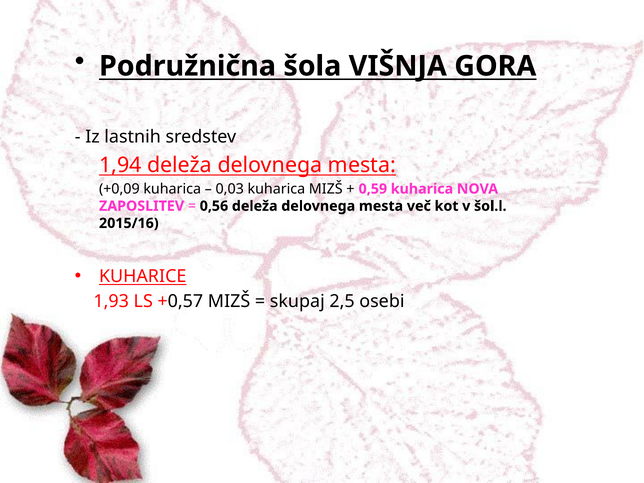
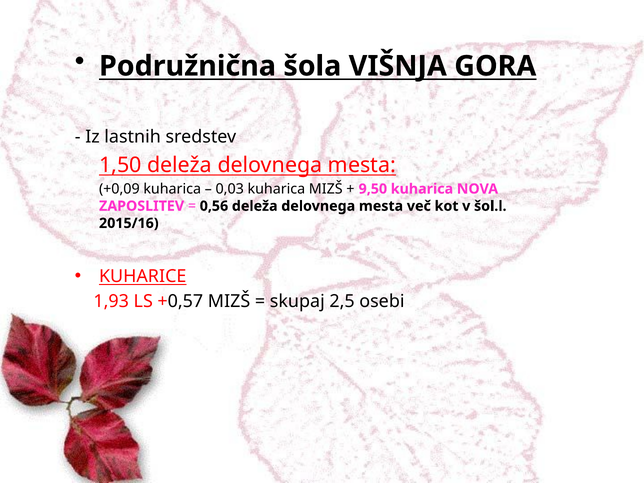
1,94: 1,94 -> 1,50
0,59: 0,59 -> 9,50
